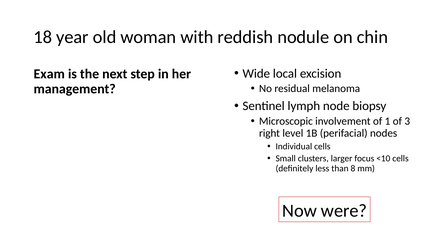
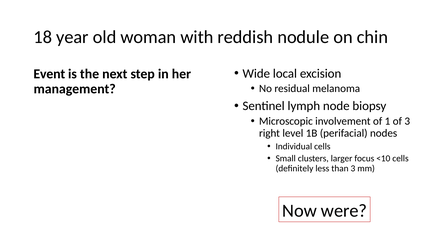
Exam: Exam -> Event
than 8: 8 -> 3
